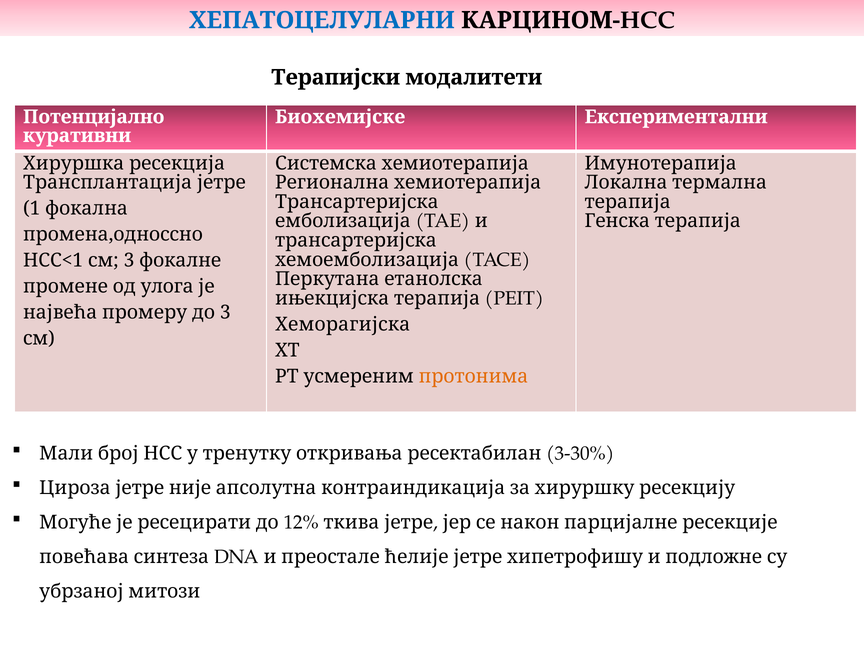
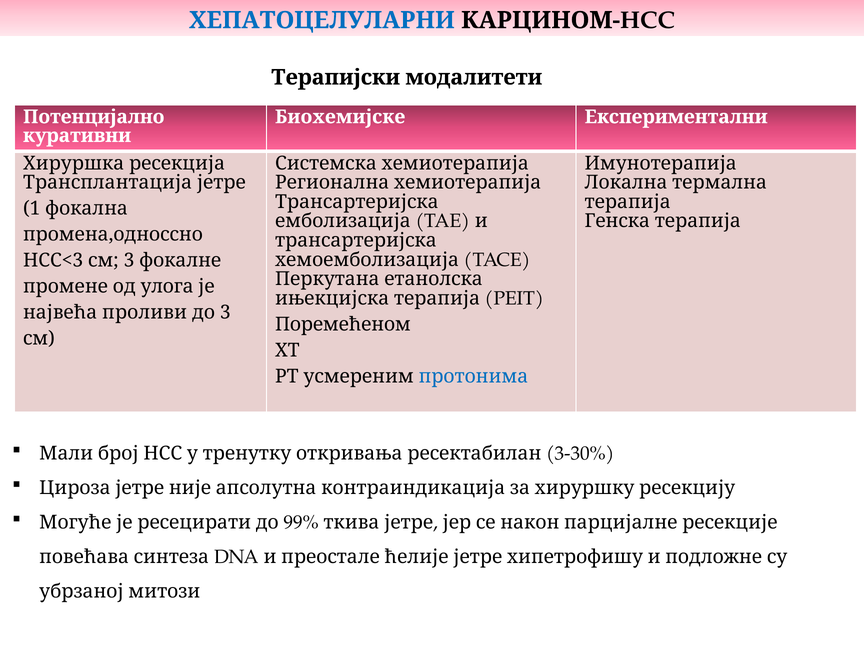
НСС<1: НСС<1 -> НСС<3
промеру: промеру -> проливи
Хеморагијска: Хеморагијска -> Поремећеном
протонима colour: orange -> blue
12%: 12% -> 99%
